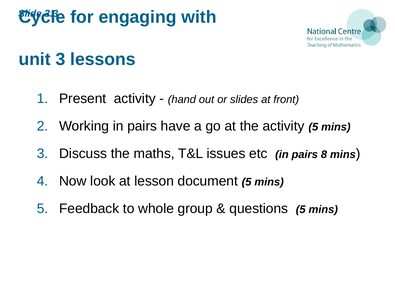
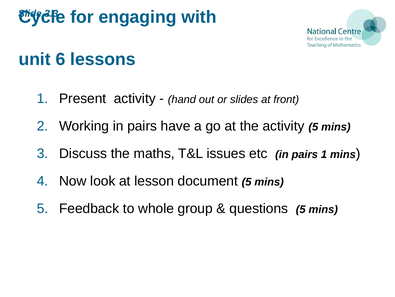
unit 3: 3 -> 6
pairs 8: 8 -> 1
